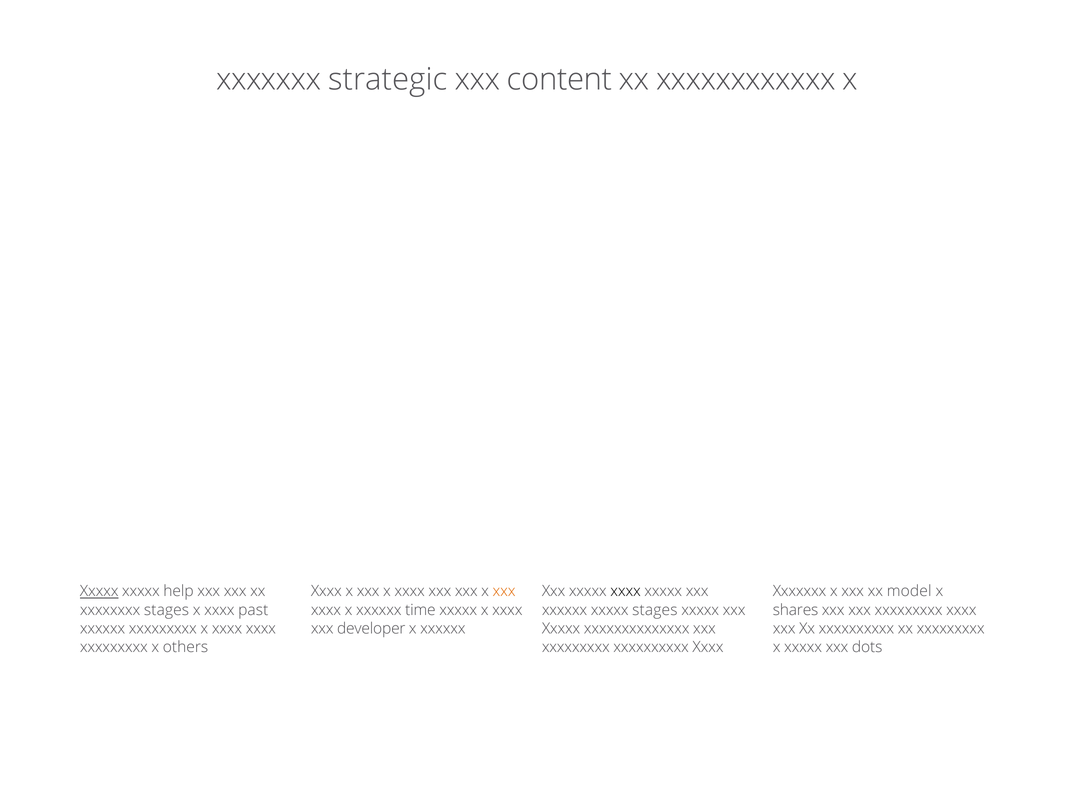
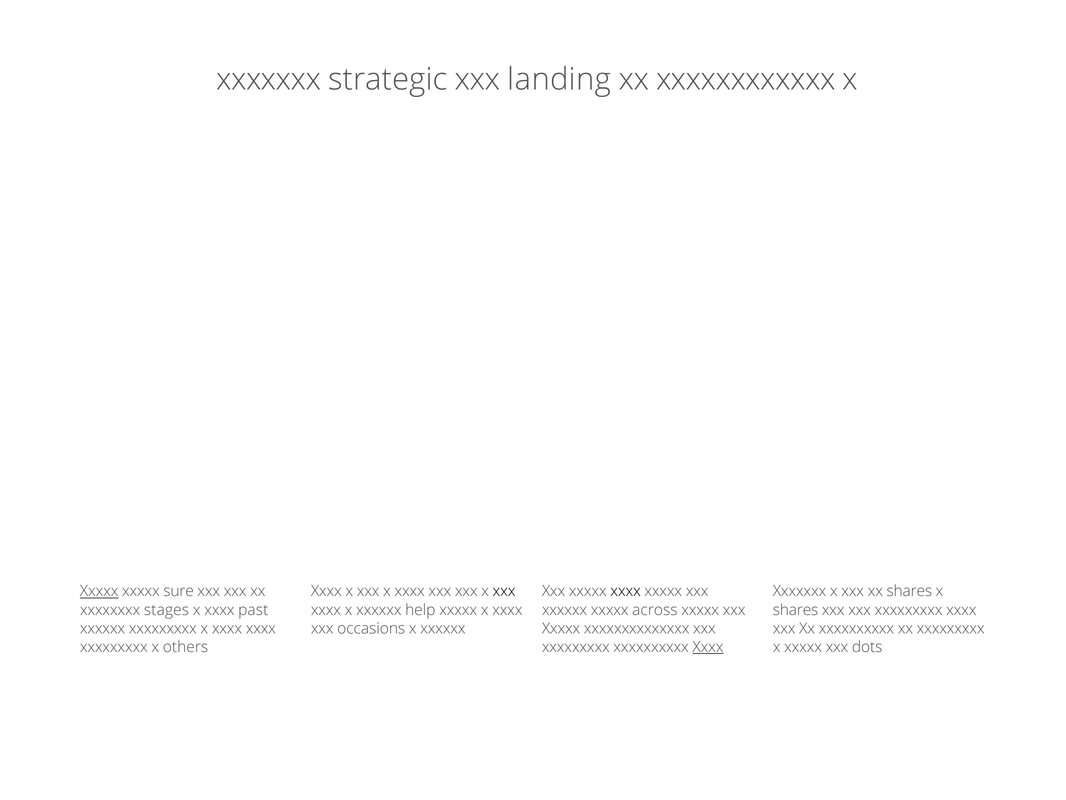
content: content -> landing
help: help -> sure
xxx at (504, 591) colour: orange -> black
xx model: model -> shares
time: time -> help
xxxxx stages: stages -> across
developer: developer -> occasions
Xxxx at (708, 647) underline: none -> present
